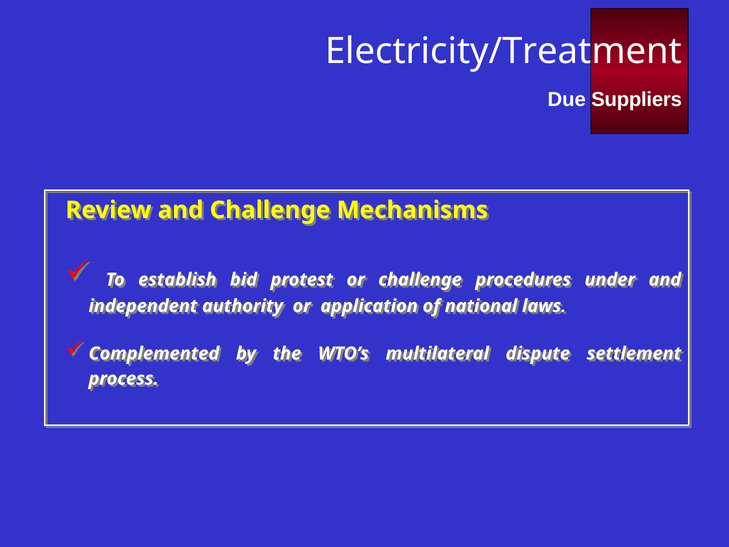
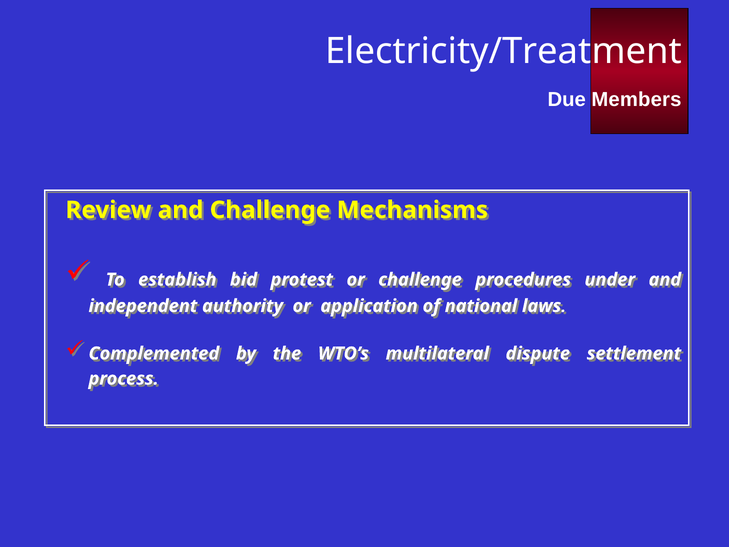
Suppliers: Suppliers -> Members
